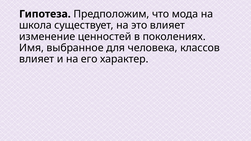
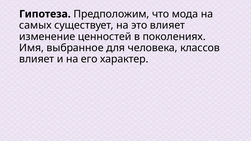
школа: школа -> самых
